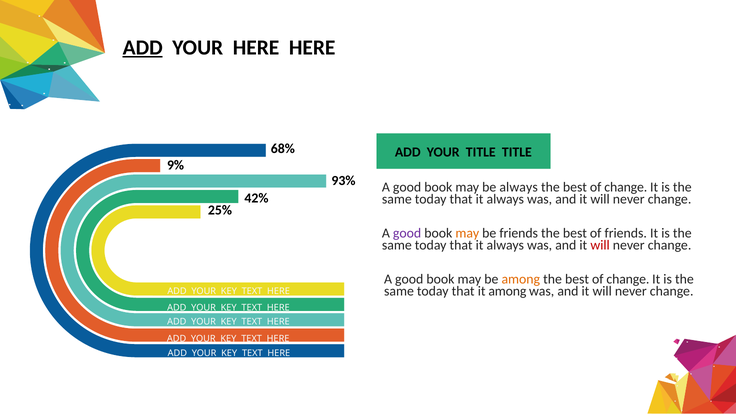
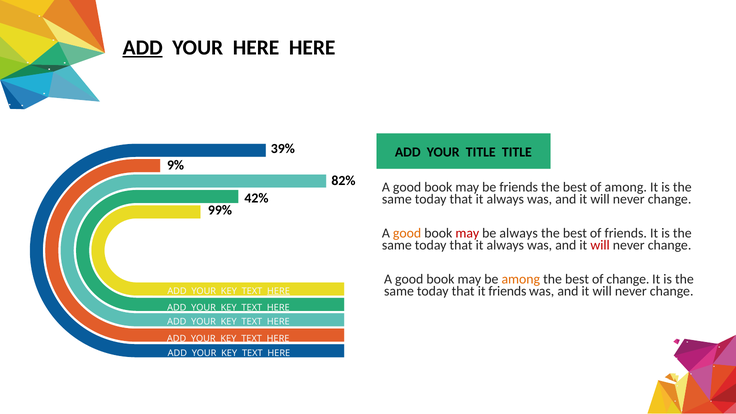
68%: 68% -> 39%
93%: 93% -> 82%
be always: always -> friends
change at (626, 187): change -> among
25%: 25% -> 99%
good at (407, 233) colour: purple -> orange
may at (467, 233) colour: orange -> red
be friends: friends -> always
it among: among -> friends
HERE at (278, 291) underline: none -> present
